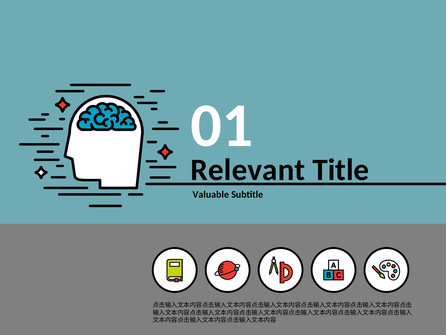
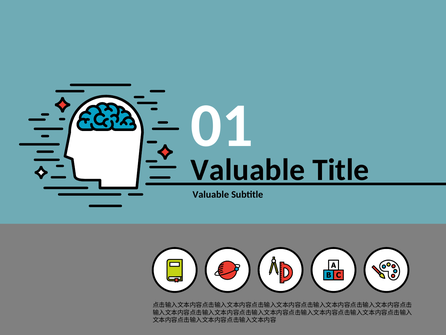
Relevant at (248, 170): Relevant -> Valuable
